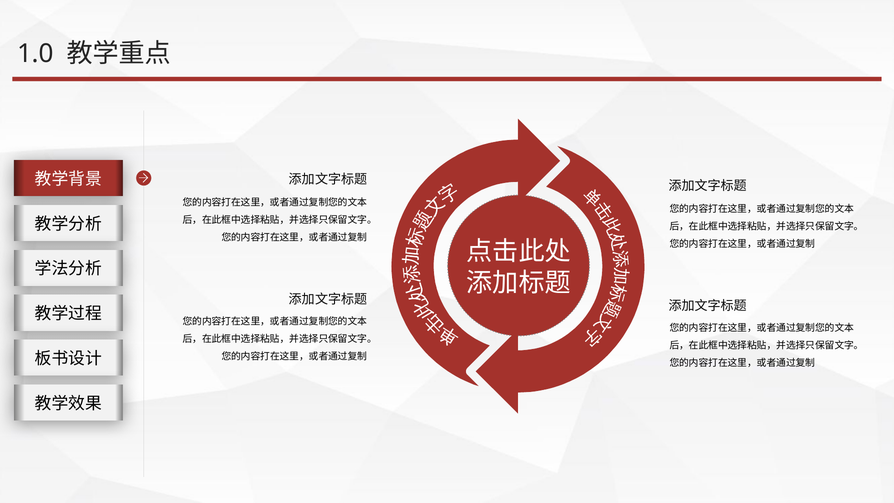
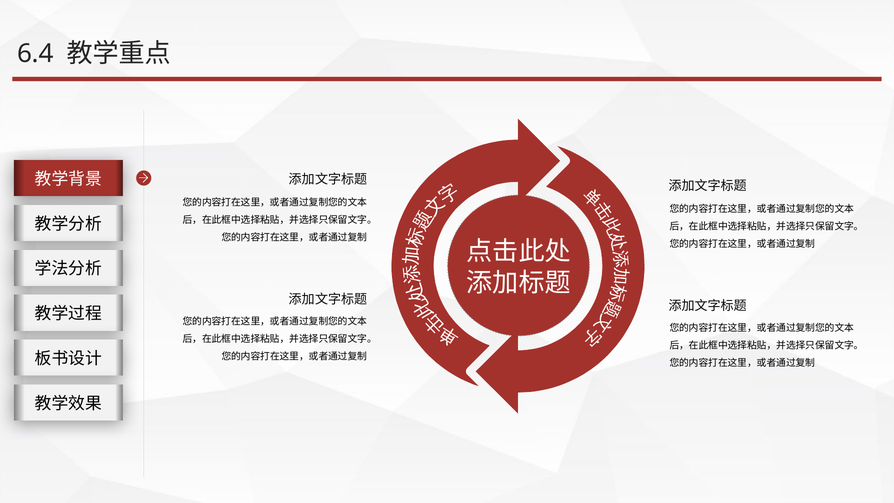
1.0: 1.0 -> 6.4
